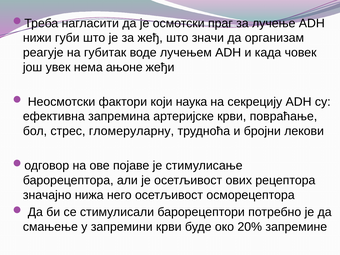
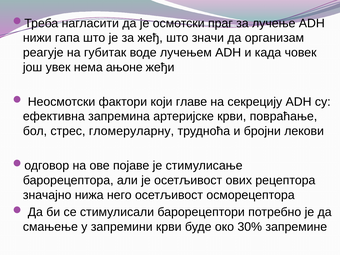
губи: губи -> гапа
наука: наука -> главе
20%: 20% -> 30%
